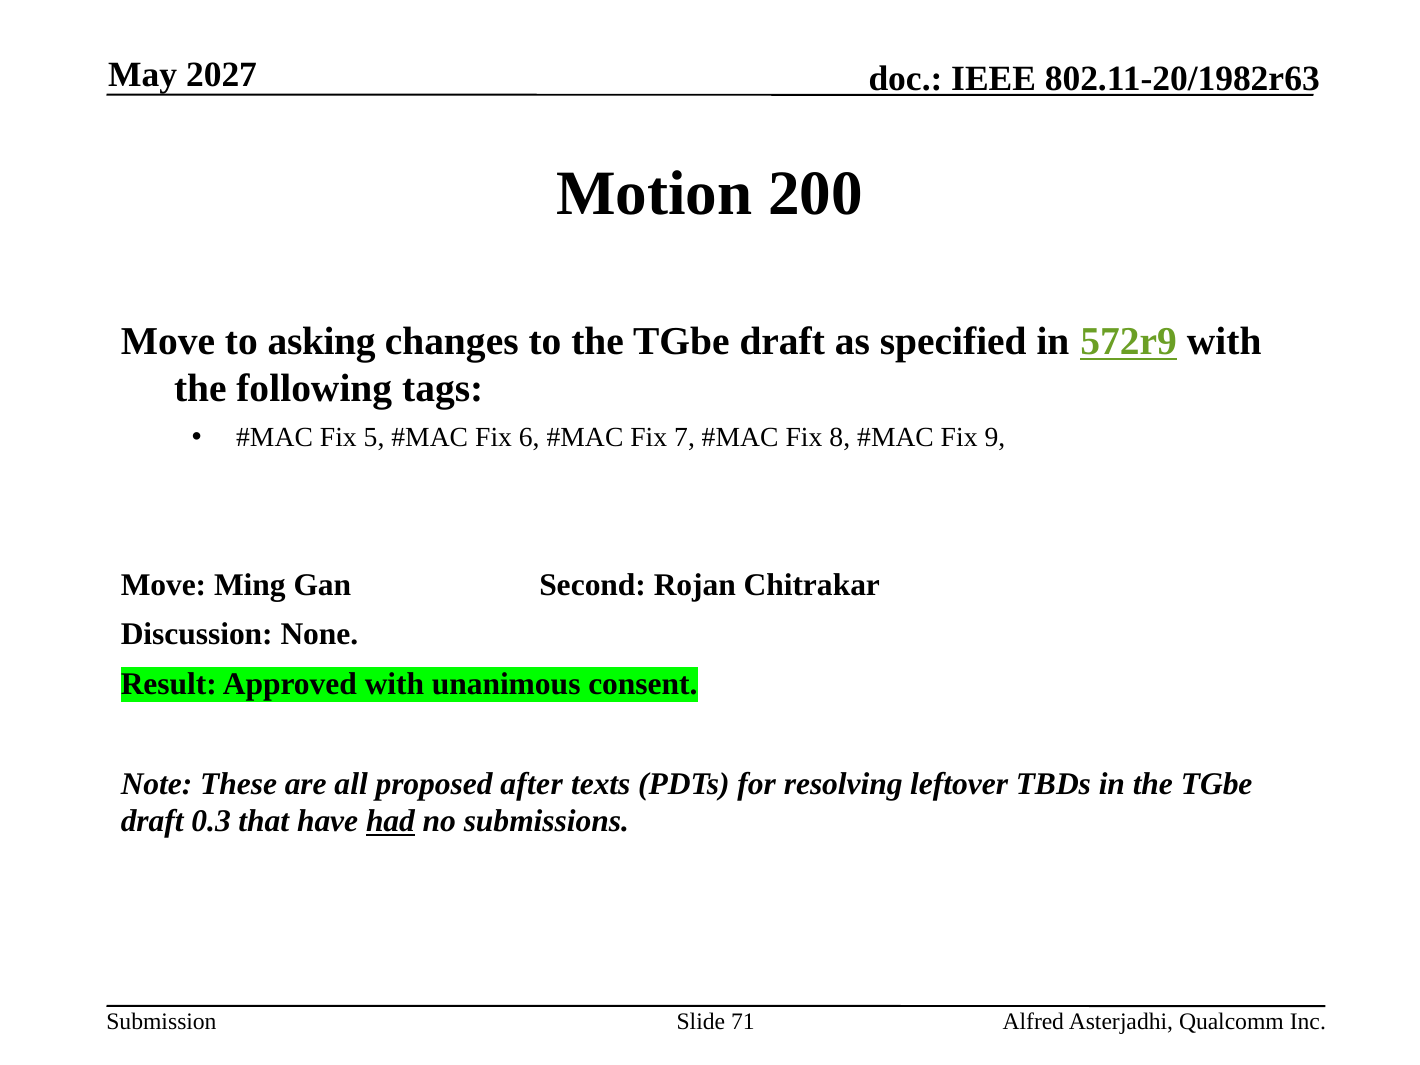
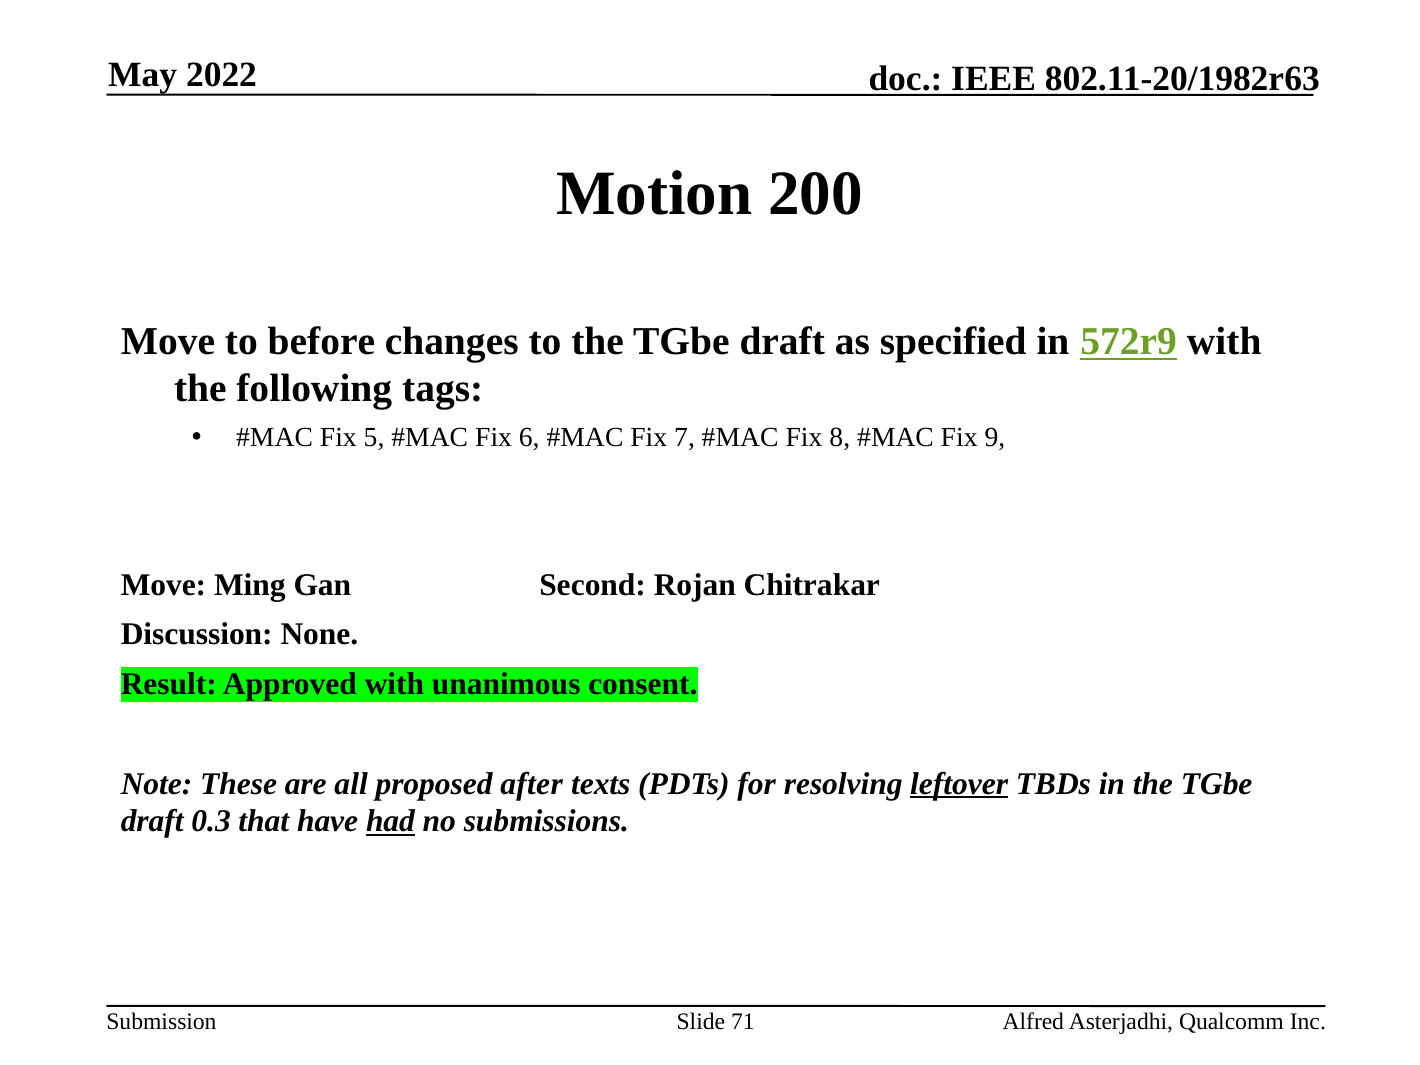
2027: 2027 -> 2022
asking: asking -> before
leftover underline: none -> present
